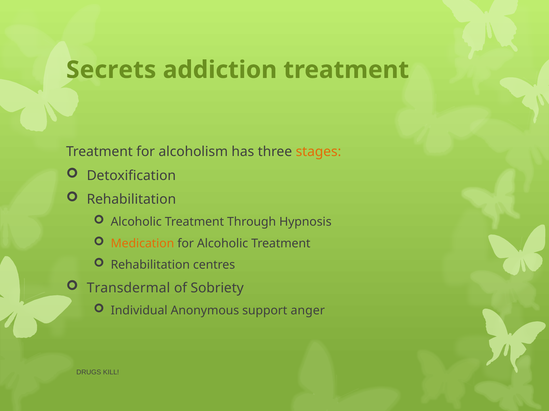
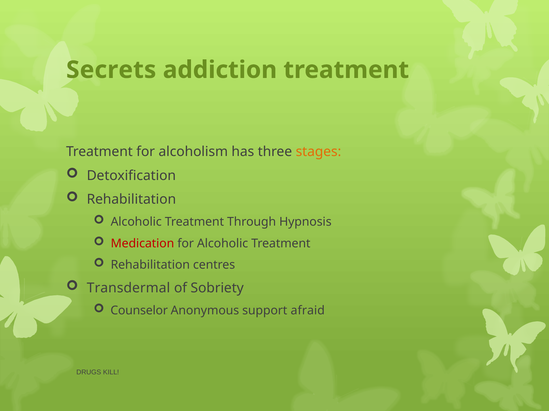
Medication colour: orange -> red
Individual: Individual -> Counselor
anger: anger -> afraid
